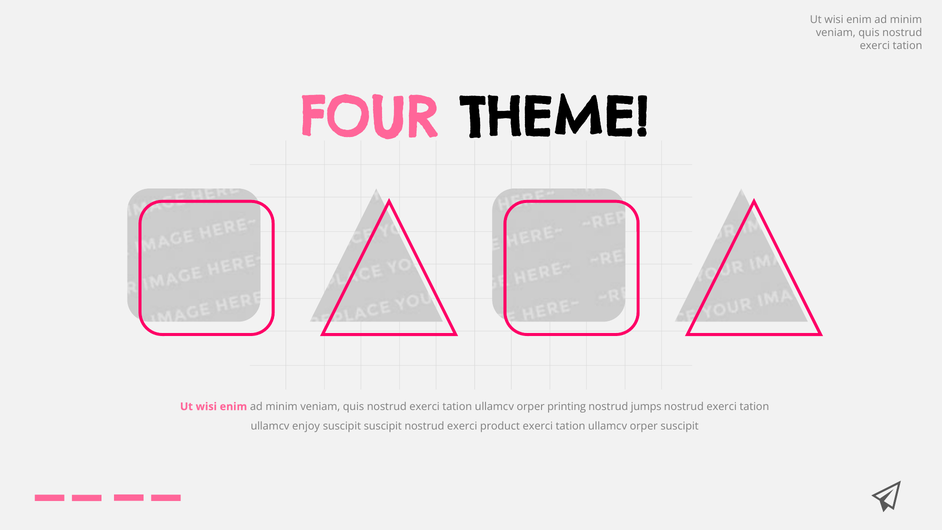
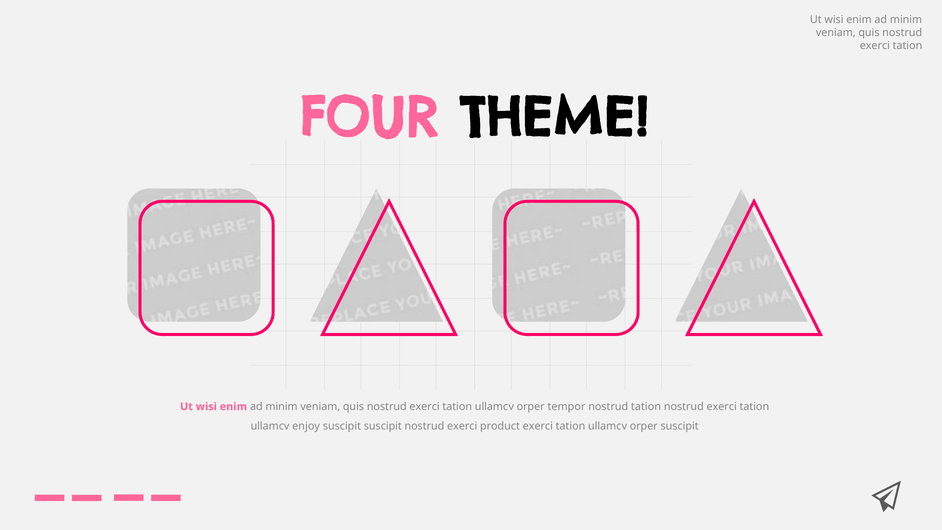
printing: printing -> tempor
nostrud jumps: jumps -> tation
